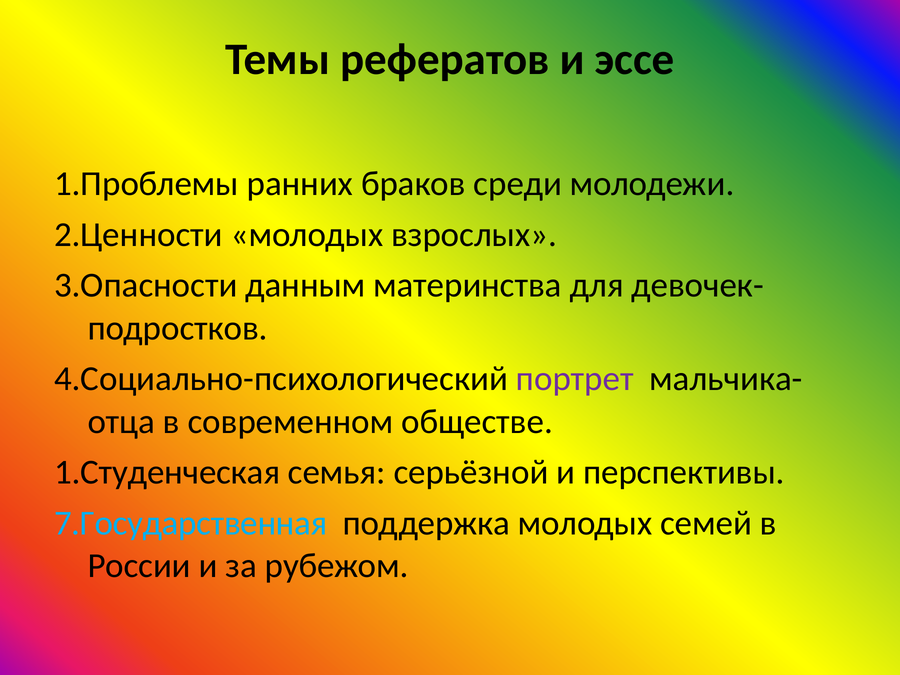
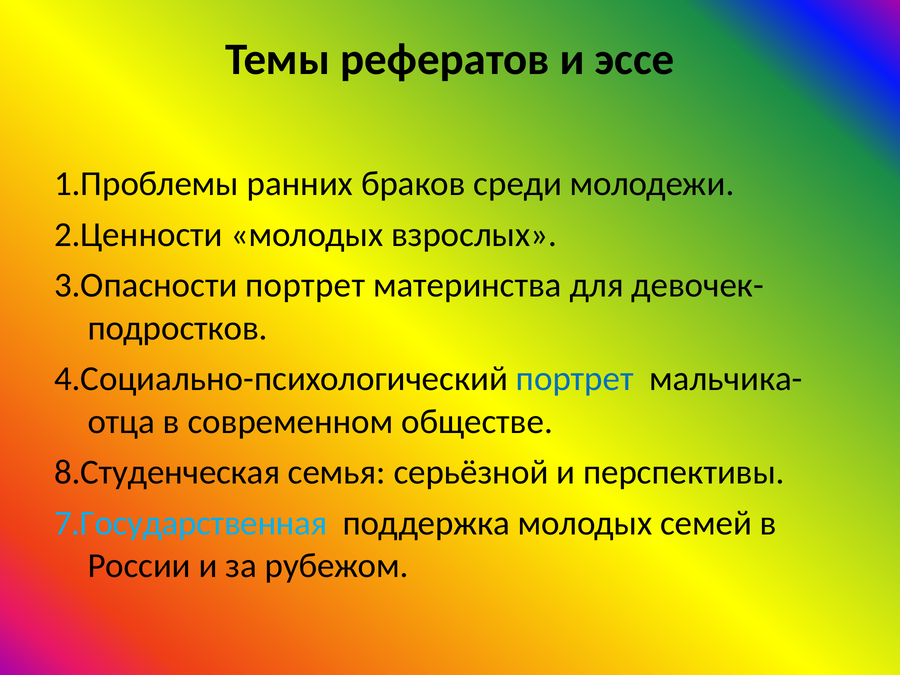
3.Опасности данным: данным -> портрет
портрет at (575, 379) colour: purple -> blue
1.Студенческая: 1.Студенческая -> 8.Студенческая
